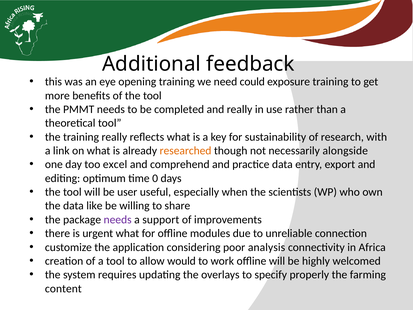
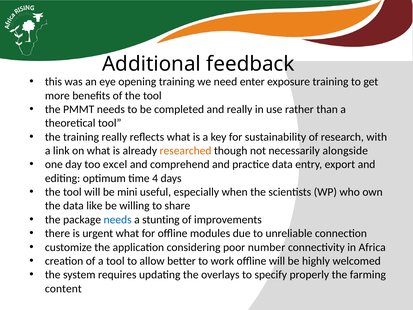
could: could -> enter
0: 0 -> 4
user: user -> mini
needs at (118, 219) colour: purple -> blue
support: support -> stunting
analysis: analysis -> number
would: would -> better
